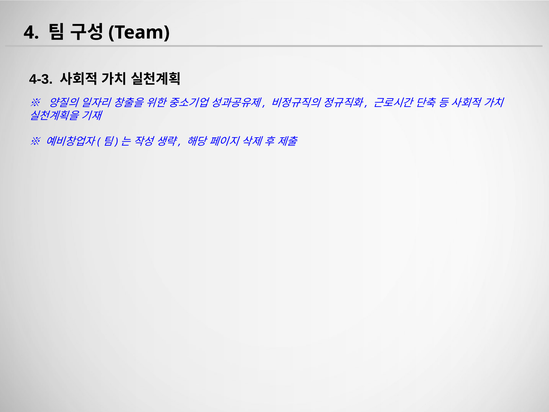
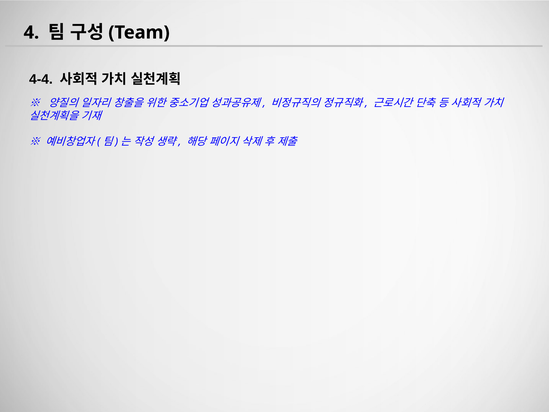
4-3: 4-3 -> 4-4
